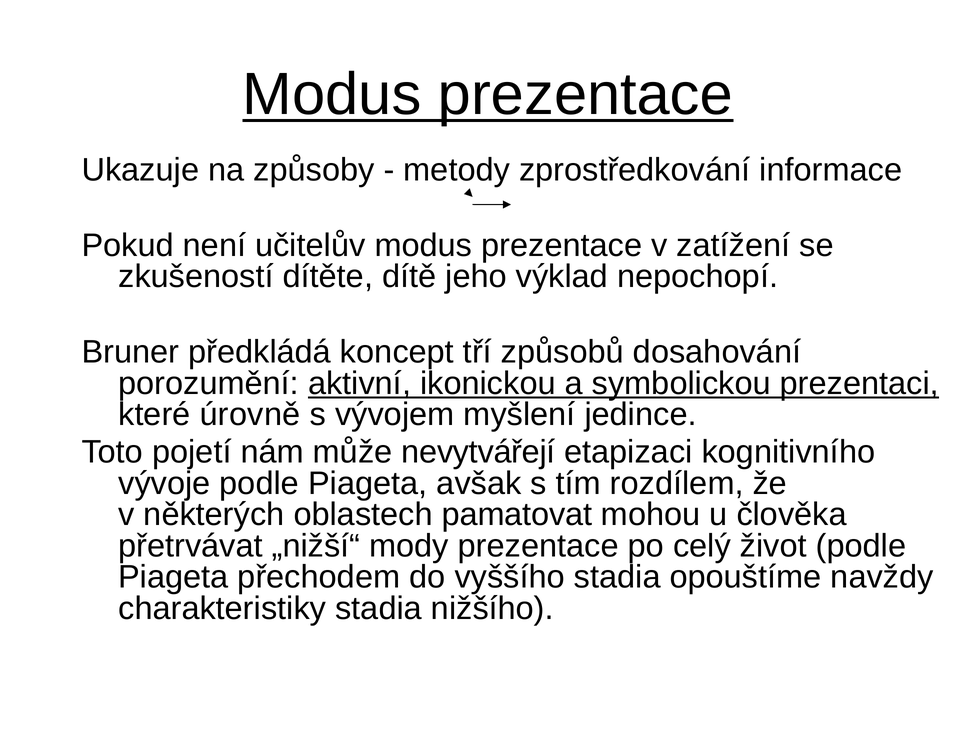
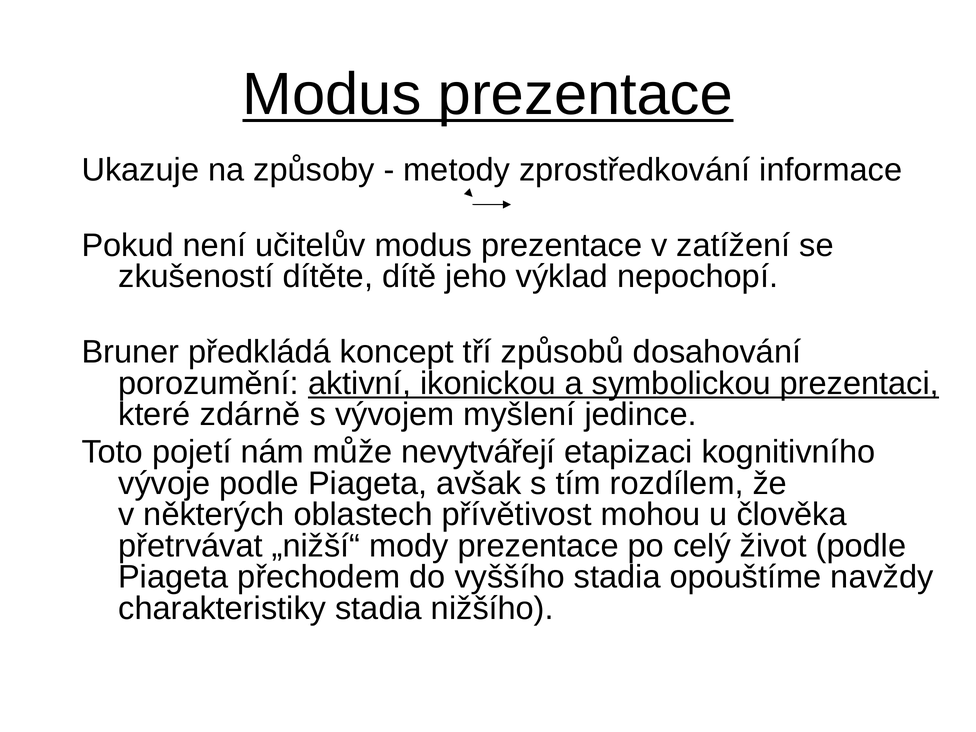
úrovně: úrovně -> zdárně
pamatovat: pamatovat -> přívětivost
